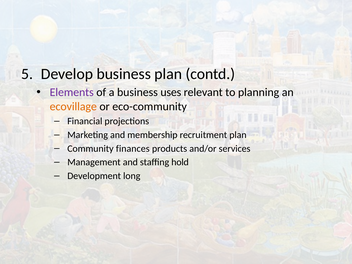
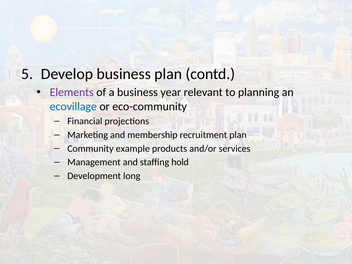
uses: uses -> year
ecovillage colour: orange -> blue
finances: finances -> example
